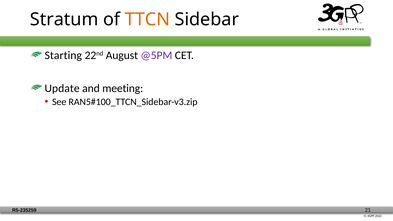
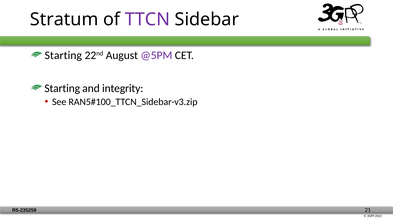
TTCN colour: orange -> purple
Update at (62, 88): Update -> Starting
meeting: meeting -> integrity
